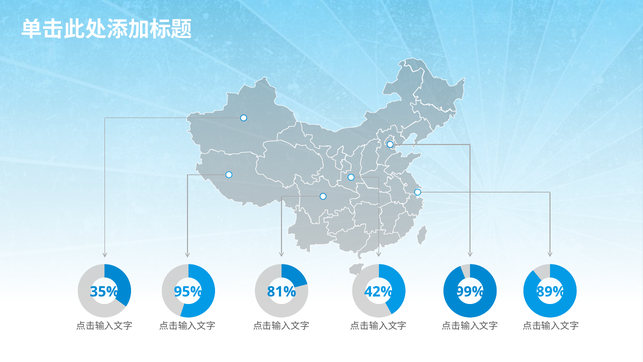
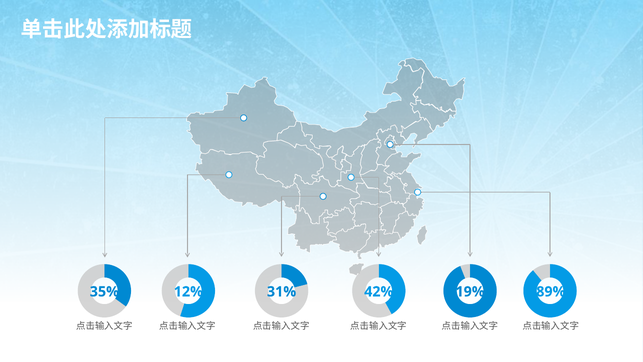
95%: 95% -> 12%
81%: 81% -> 31%
99%: 99% -> 19%
